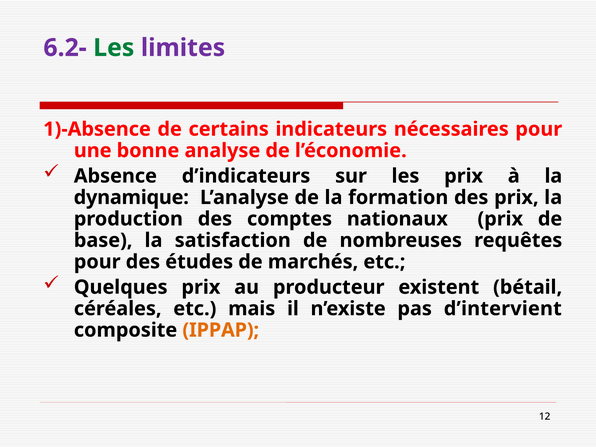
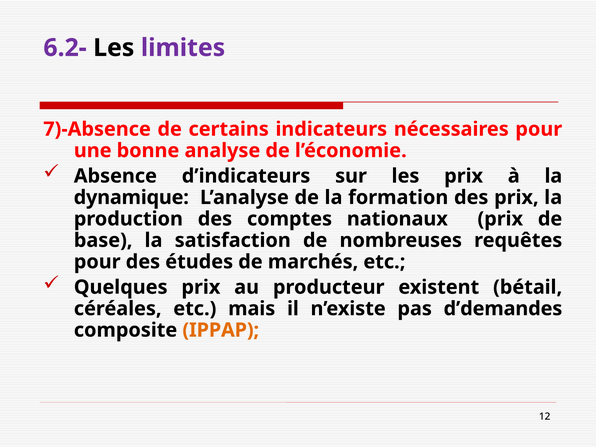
Les at (114, 48) colour: green -> black
1)-Absence: 1)-Absence -> 7)-Absence
d’intervient: d’intervient -> d’demandes
